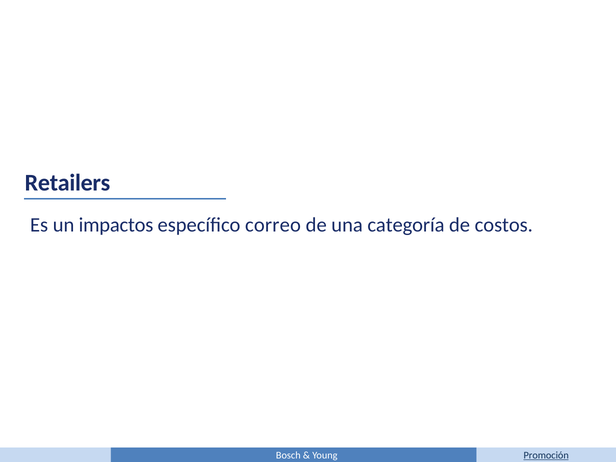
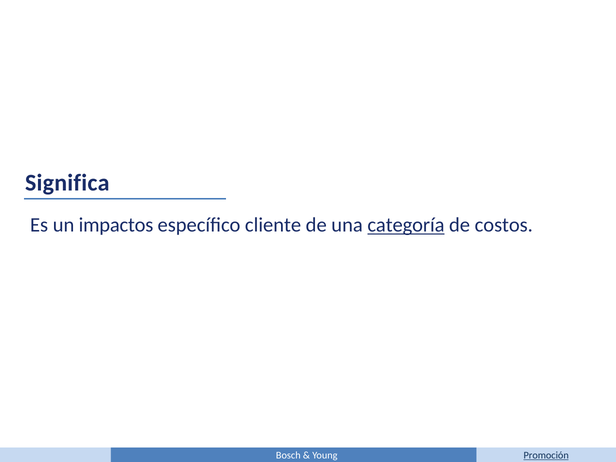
Retailers: Retailers -> Significa
correo: correo -> cliente
categoría underline: none -> present
